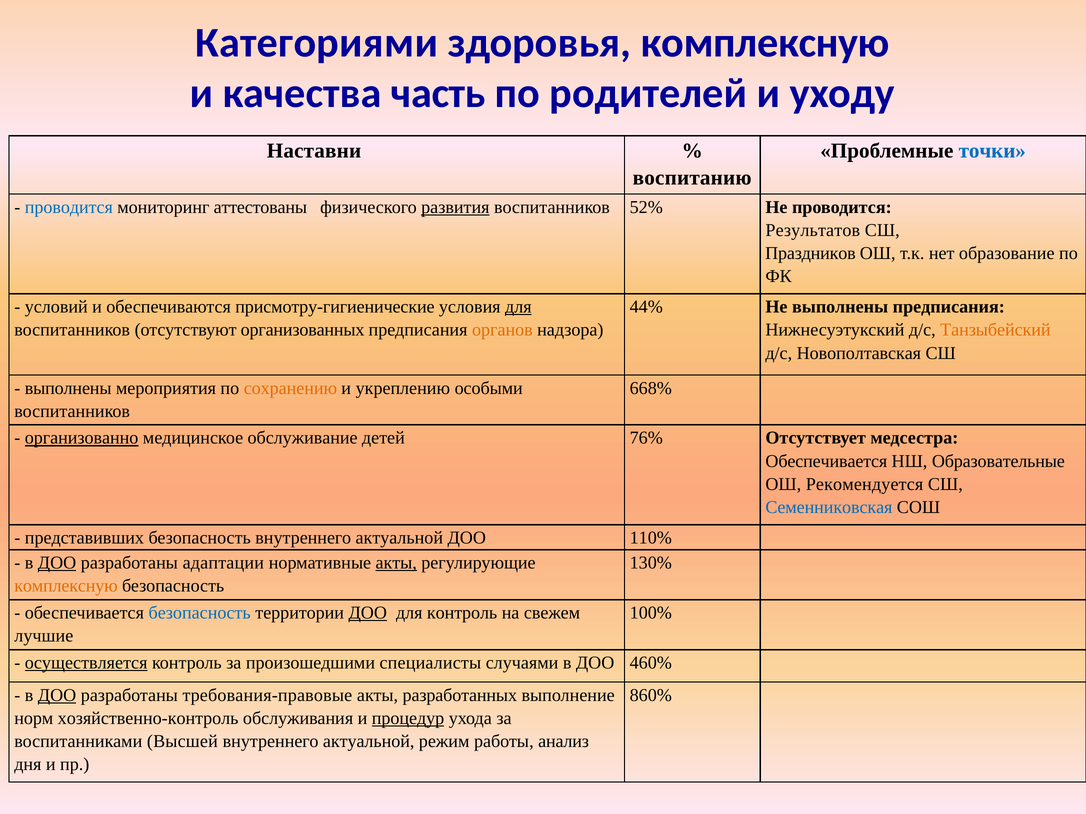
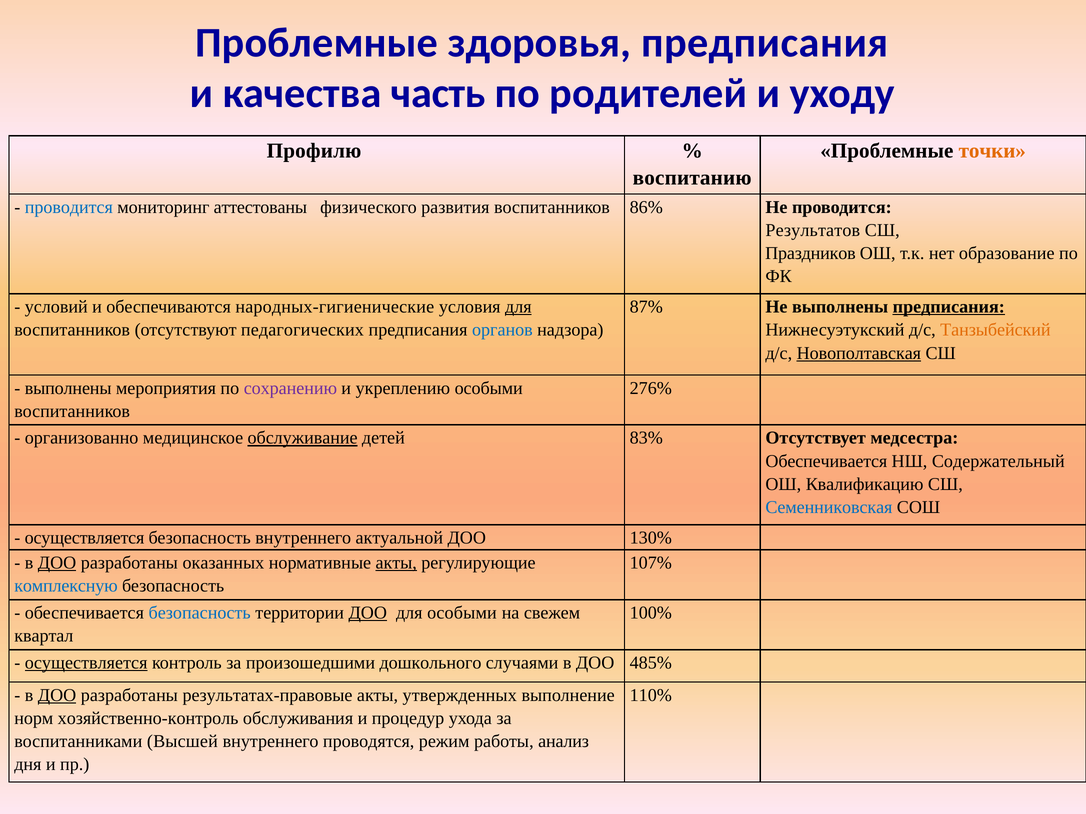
Категориями at (317, 43): Категориями -> Проблемные
здоровья комплексную: комплексную -> предписания
Наставни: Наставни -> Профилю
точки colour: blue -> orange
развития underline: present -> none
52%: 52% -> 86%
присмотру-гигиенические: присмотру-гигиенические -> народных-гигиенические
44%: 44% -> 87%
предписания at (949, 307) underline: none -> present
организованных: организованных -> педагогических
органов colour: orange -> blue
Новополтавская underline: none -> present
сохранению colour: orange -> purple
668%: 668% -> 276%
организованно underline: present -> none
обслуживание underline: none -> present
76%: 76% -> 83%
Образовательные: Образовательные -> Содержательный
Рекомендуется: Рекомендуется -> Квалификацию
представивших at (84, 538): представивших -> осуществляется
110%: 110% -> 130%
адаптации: адаптации -> оказанных
130%: 130% -> 107%
комплексную at (66, 586) colour: orange -> blue
для контроль: контроль -> особыми
лучшие: лучшие -> квартал
специалисты: специалисты -> дошкольного
460%: 460% -> 485%
требования-правовые: требования-правовые -> результатах-правовые
разработанных: разработанных -> утвержденных
860%: 860% -> 110%
процедур underline: present -> none
актуальной at (369, 742): актуальной -> проводятся
